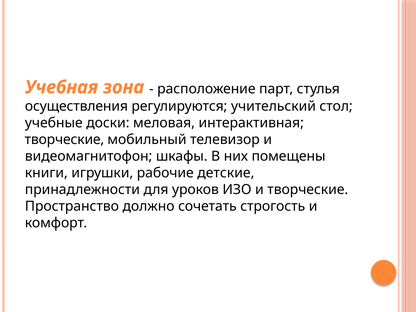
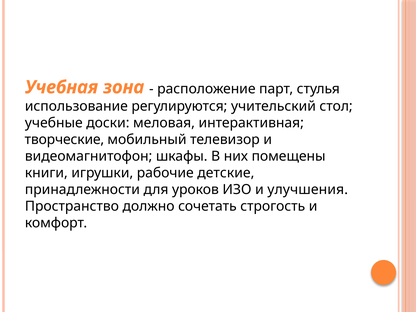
осуществления: осуществления -> использование
и творческие: творческие -> улучшения
